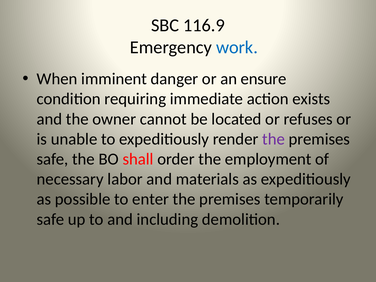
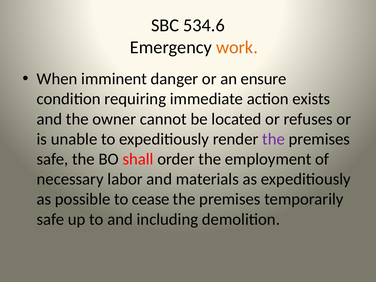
116.9: 116.9 -> 534.6
work colour: blue -> orange
enter: enter -> cease
